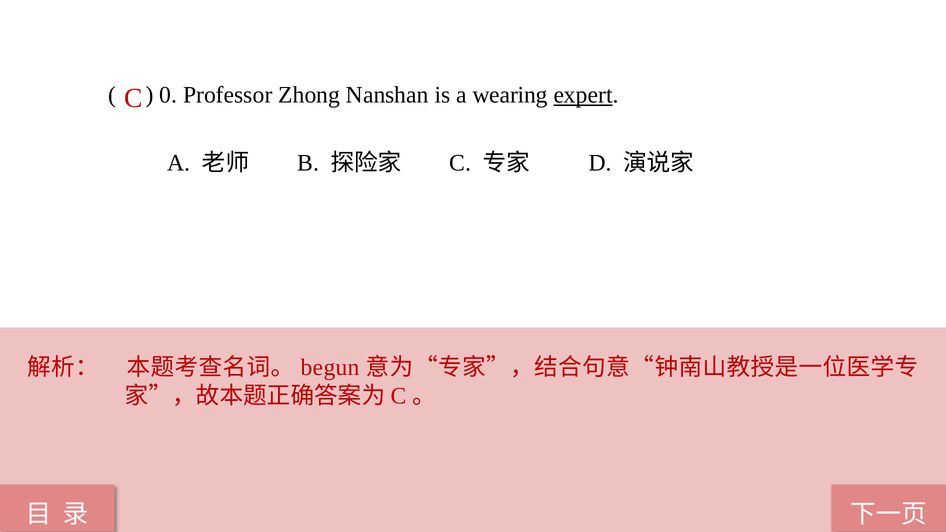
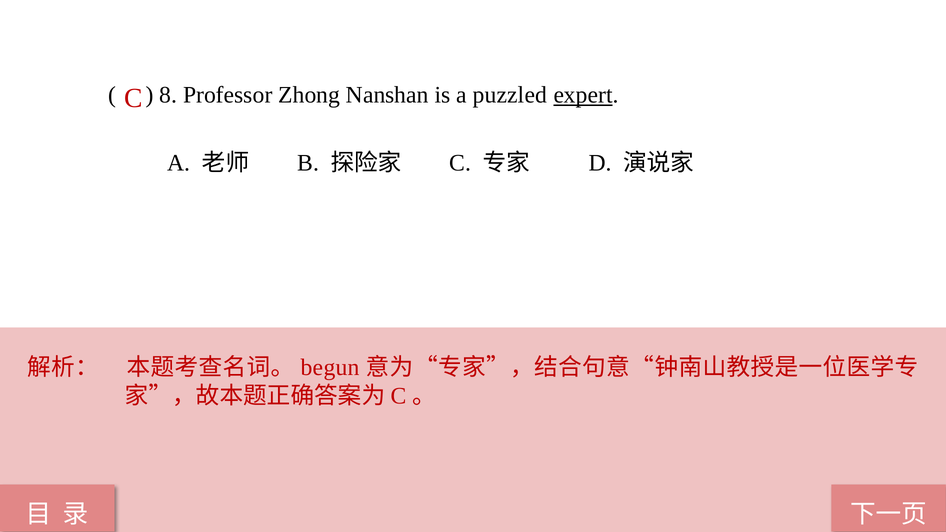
0: 0 -> 8
wearing: wearing -> puzzled
